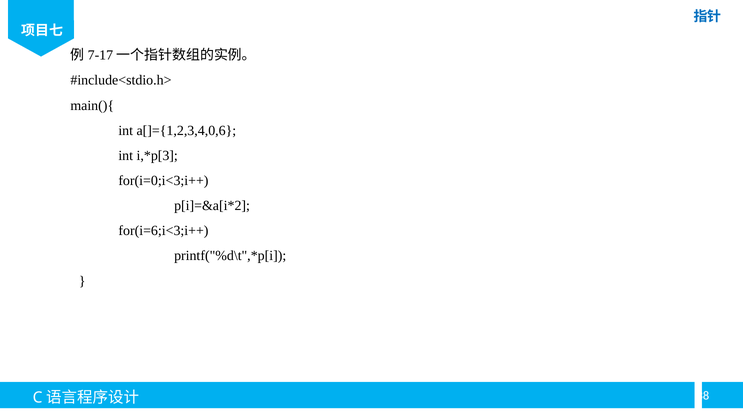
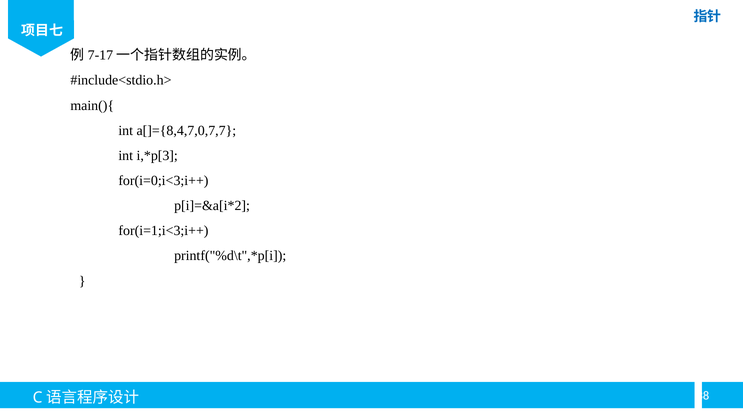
a[]={1,2,3,4,0,6: a[]={1,2,3,4,0,6 -> a[]={8,4,7,0,7,7
for(i=6;i<3;i++: for(i=6;i<3;i++ -> for(i=1;i<3;i++
